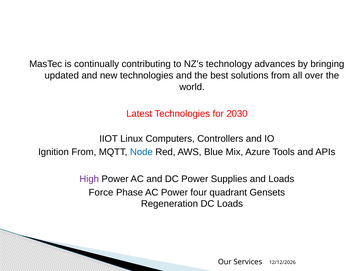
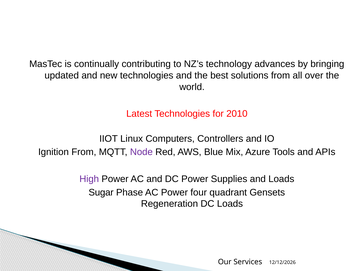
2030: 2030 -> 2010
Node colour: blue -> purple
Force: Force -> Sugar
